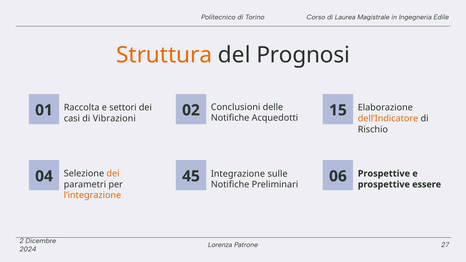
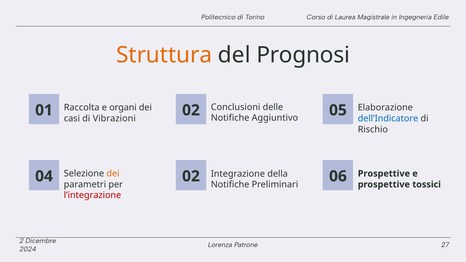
settori: settori -> organi
15: 15 -> 05
Acquedotti: Acquedotti -> Aggiuntivo
dell’Indicatore colour: orange -> blue
sulle: sulle -> della
04 45: 45 -> 02
essere: essere -> tossici
l’integrazione colour: orange -> red
